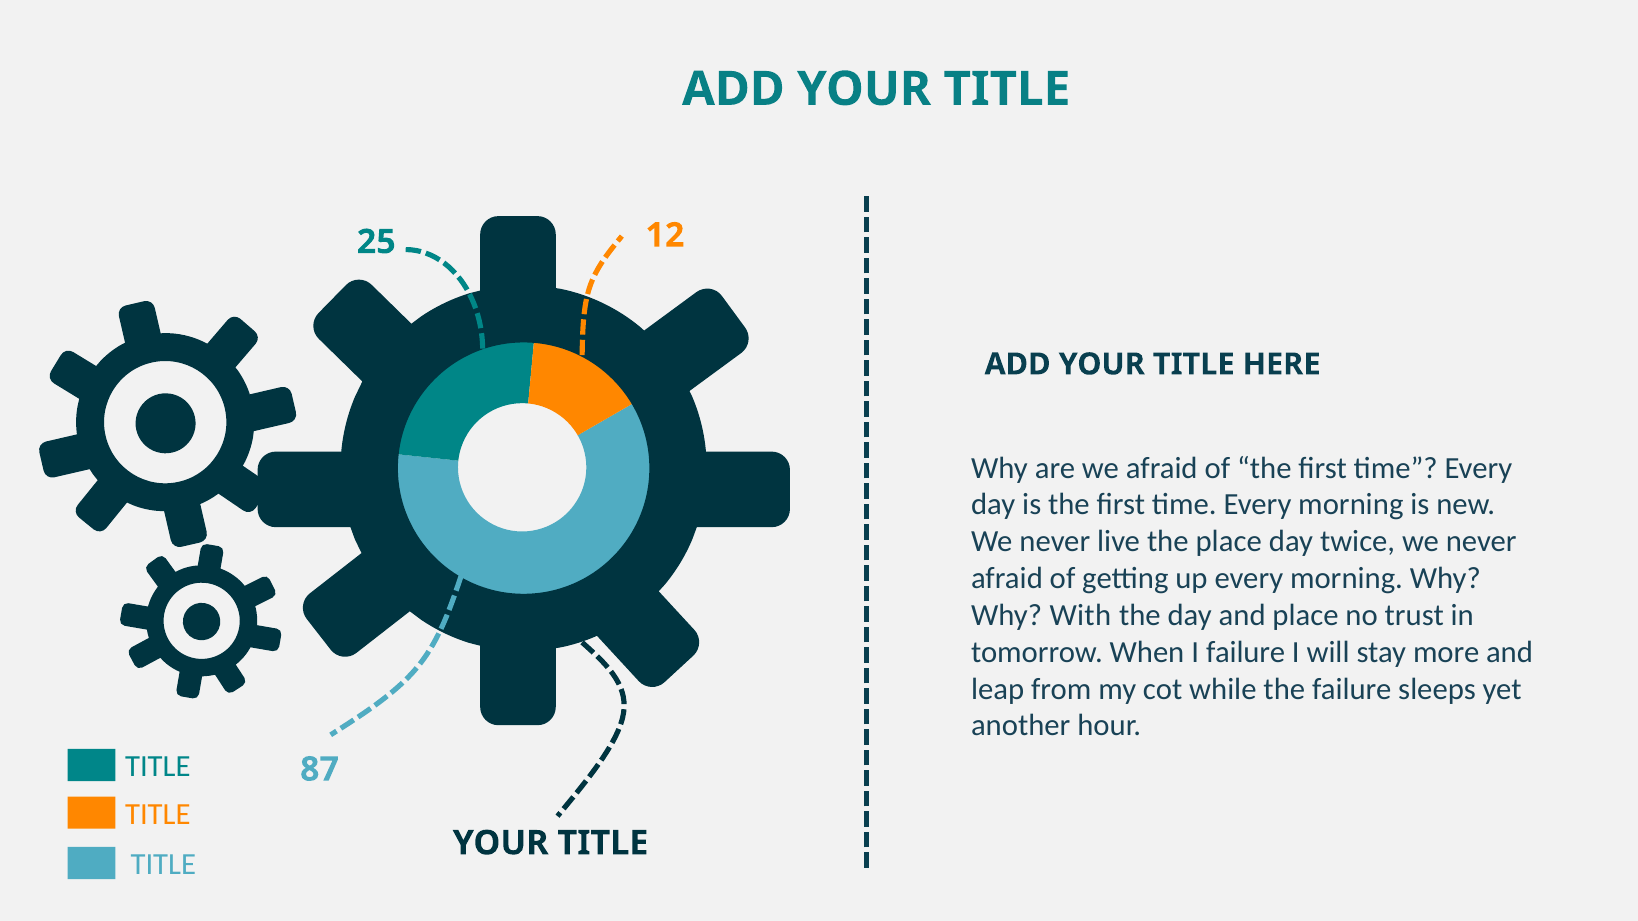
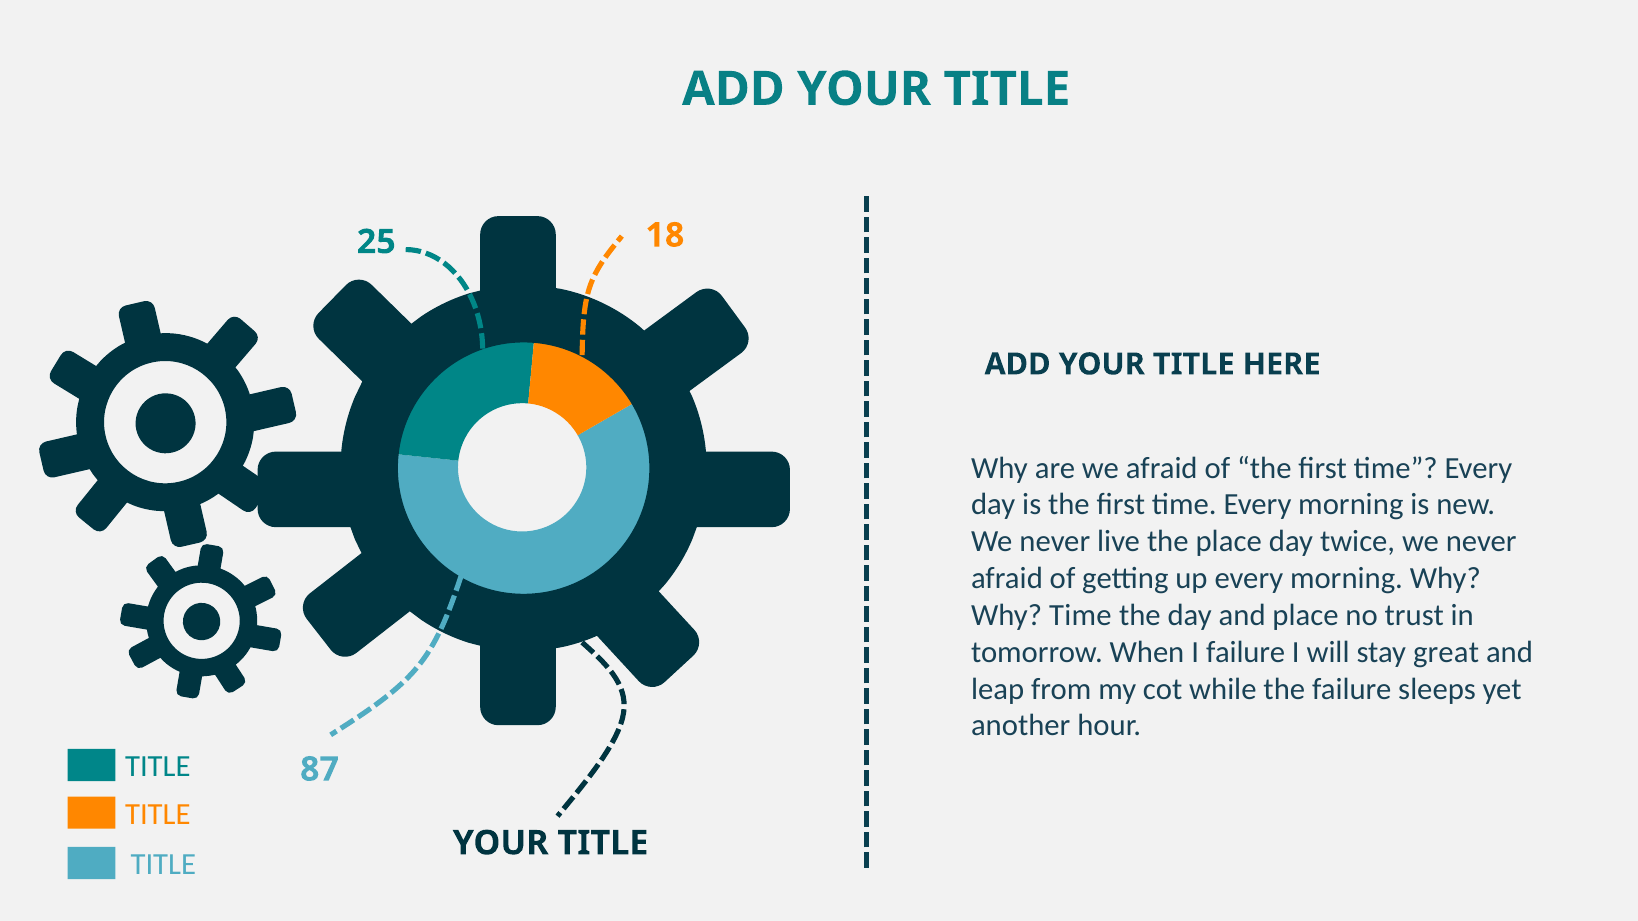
12: 12 -> 18
Why With: With -> Time
more: more -> great
